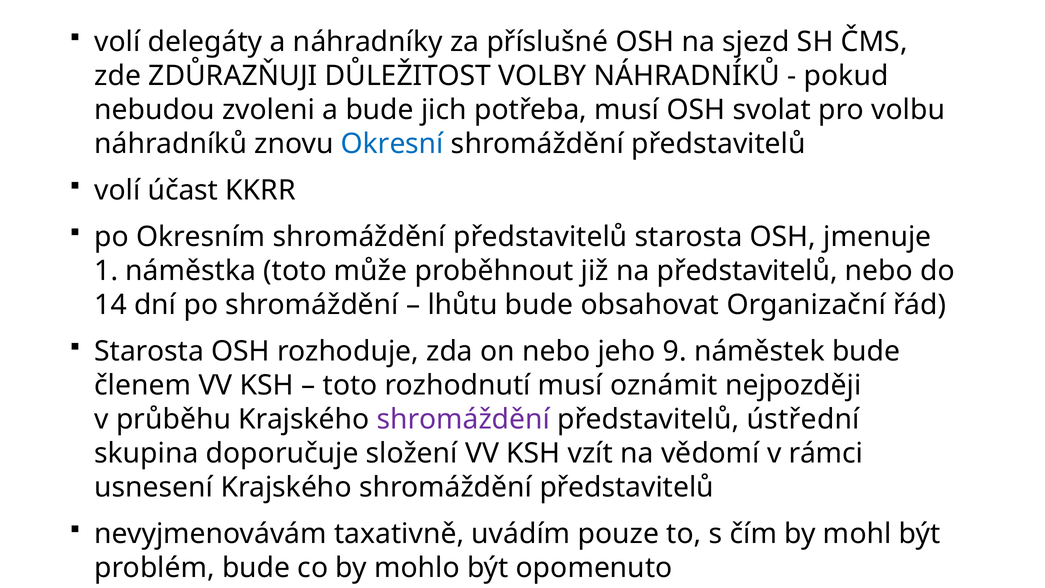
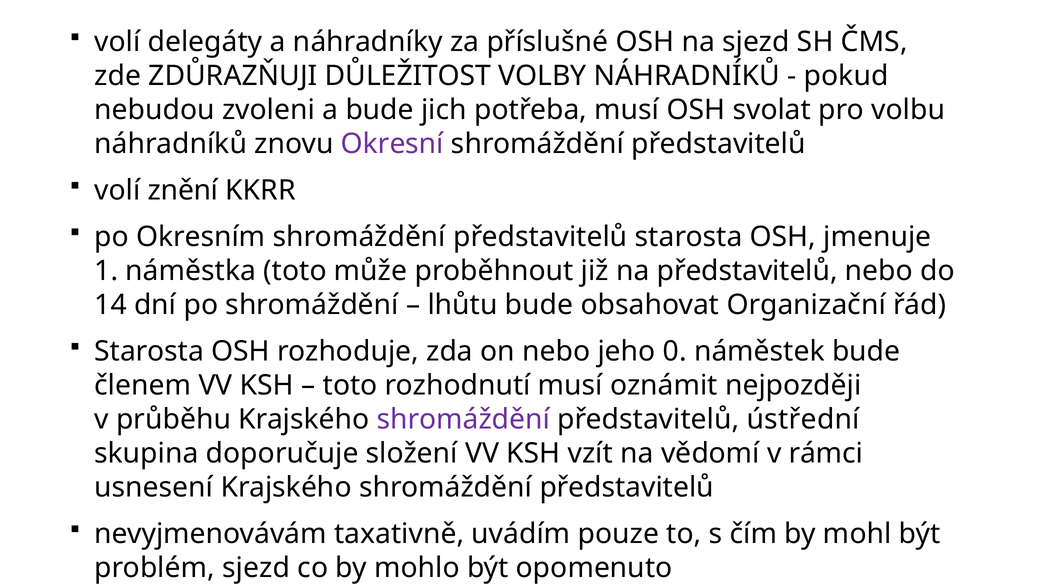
Okresní colour: blue -> purple
účast: účast -> znění
9: 9 -> 0
problém bude: bude -> sjezd
